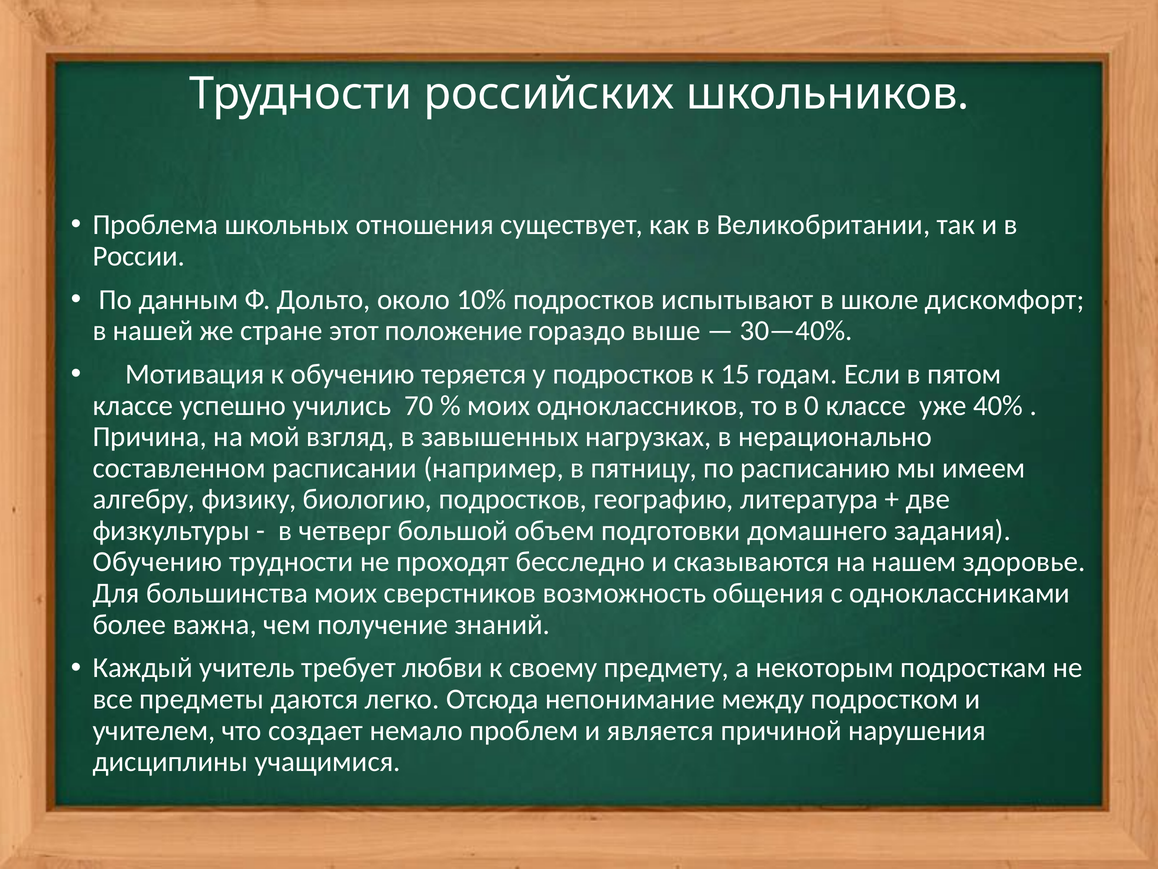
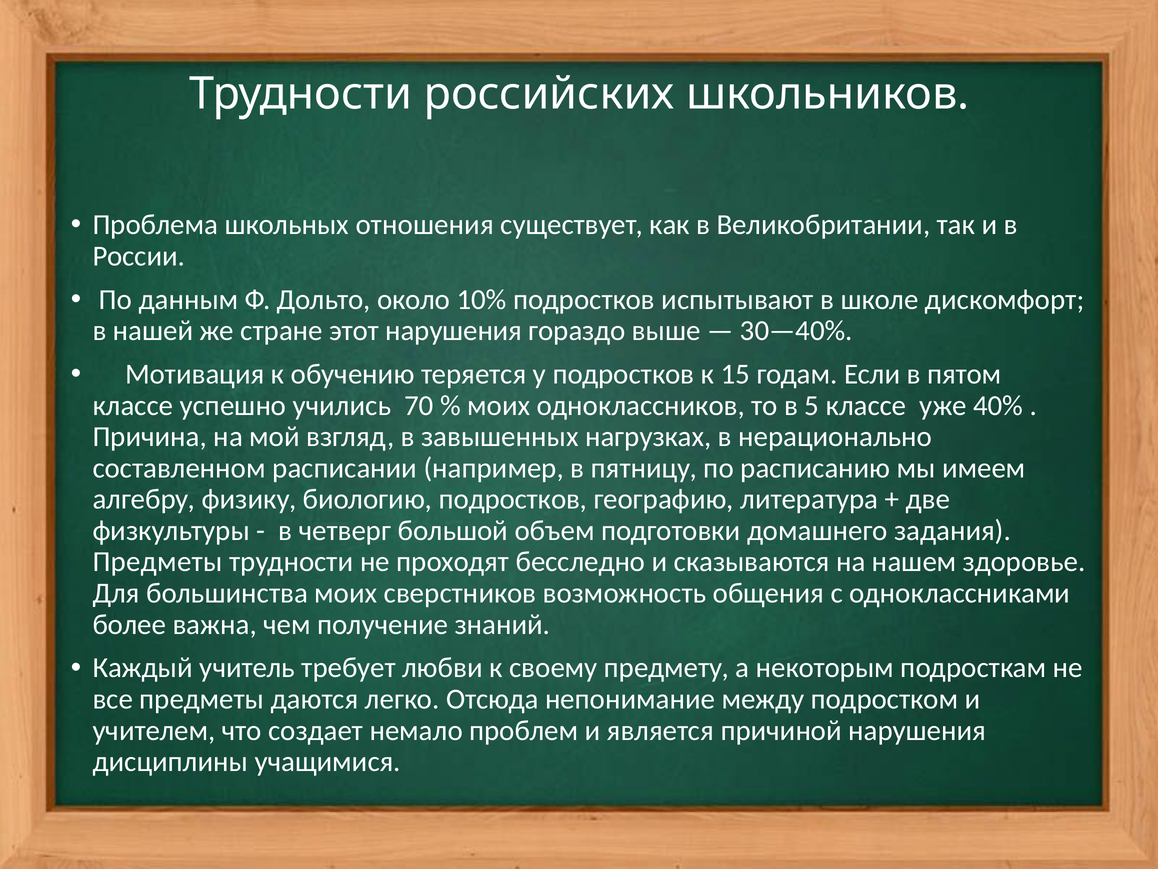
этот положение: положение -> нарушения
0: 0 -> 5
Обучению at (158, 562): Обучению -> Предметы
